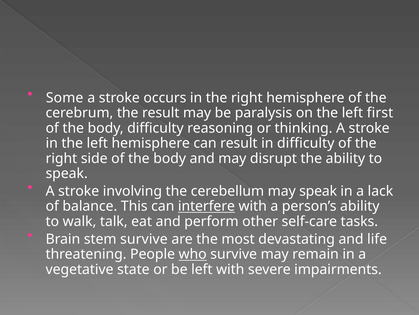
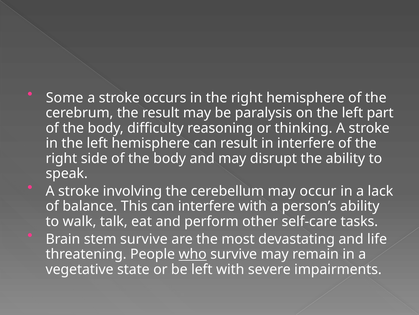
first: first -> part
in difficulty: difficulty -> interfere
may speak: speak -> occur
interfere at (206, 206) underline: present -> none
